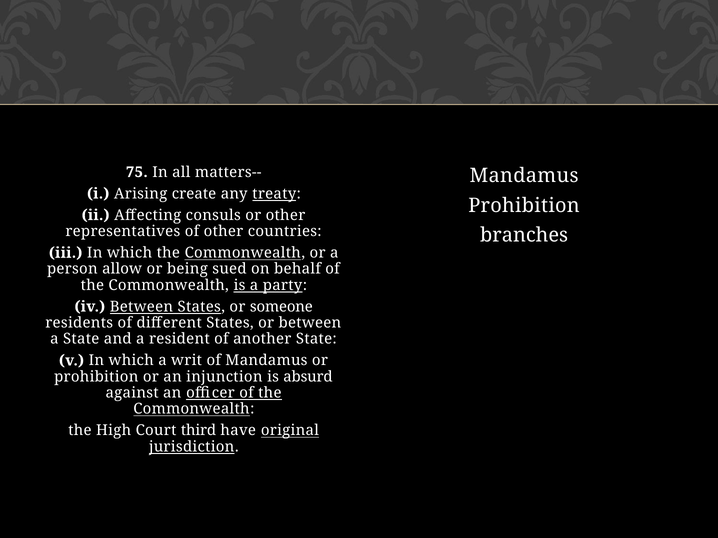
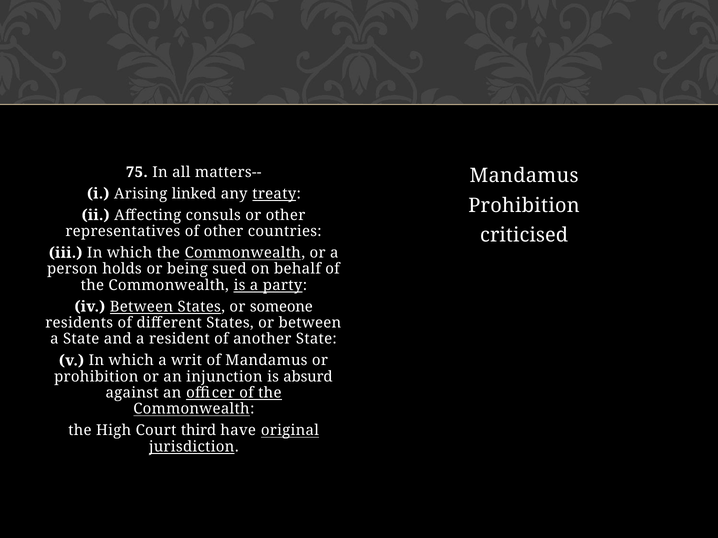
create: create -> linked
branches: branches -> criticised
allow: allow -> holds
